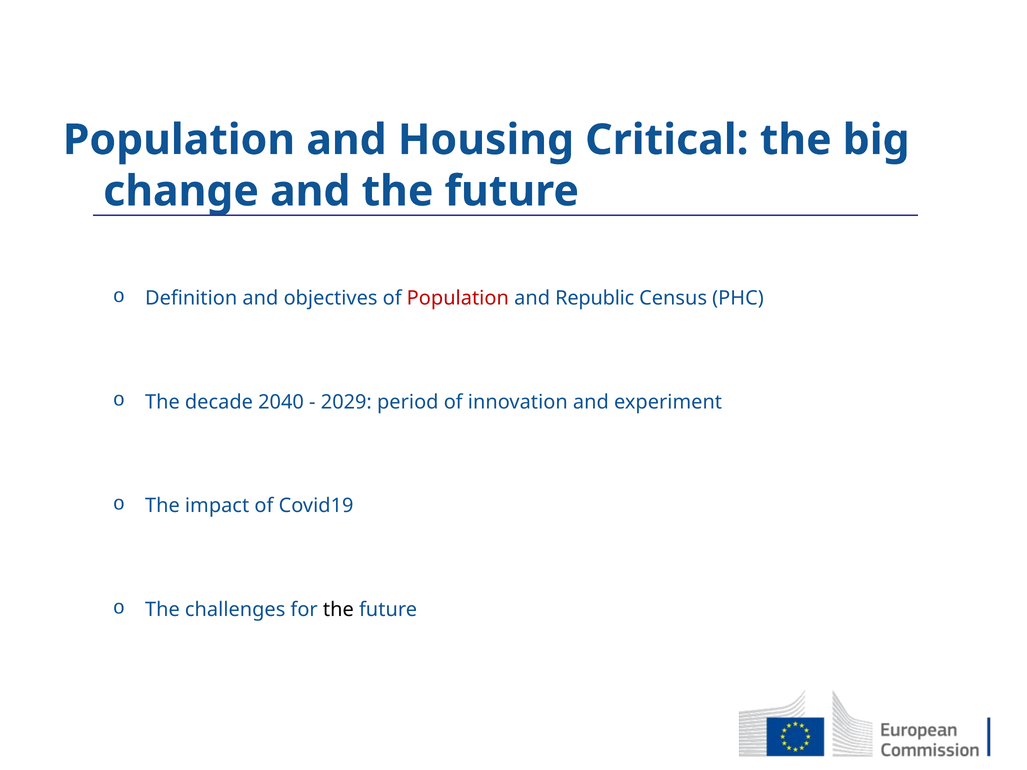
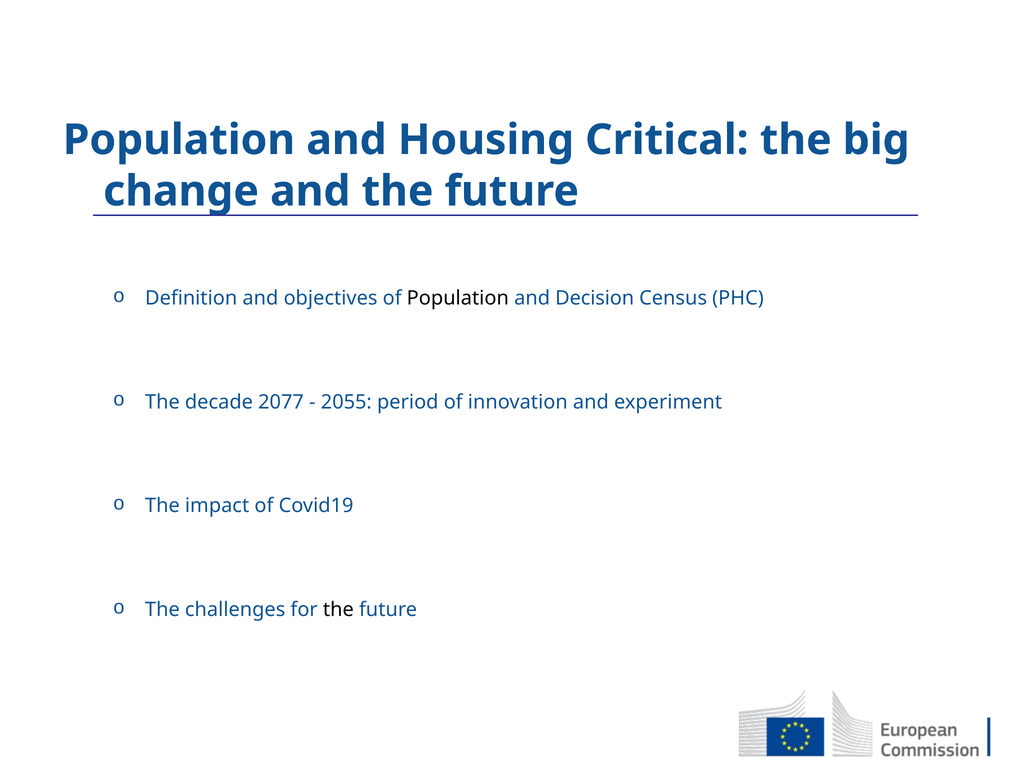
Population at (458, 298) colour: red -> black
Republic: Republic -> Decision
2040: 2040 -> 2077
2029: 2029 -> 2055
